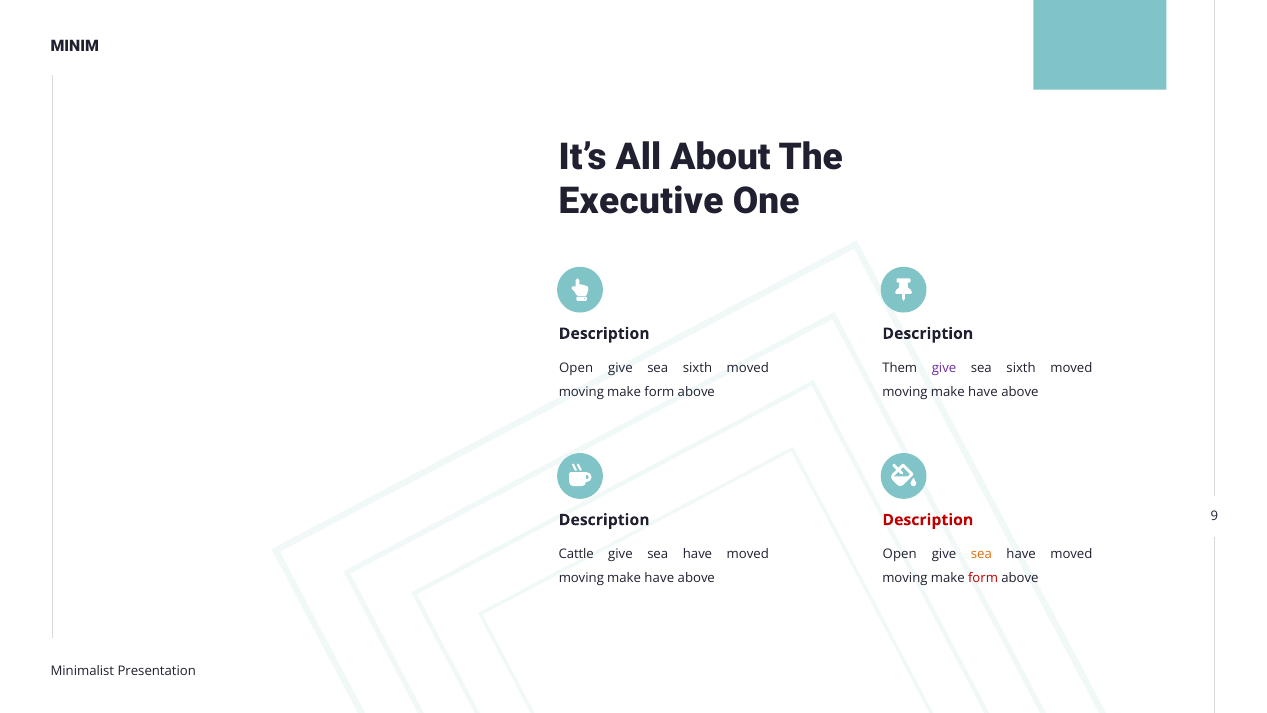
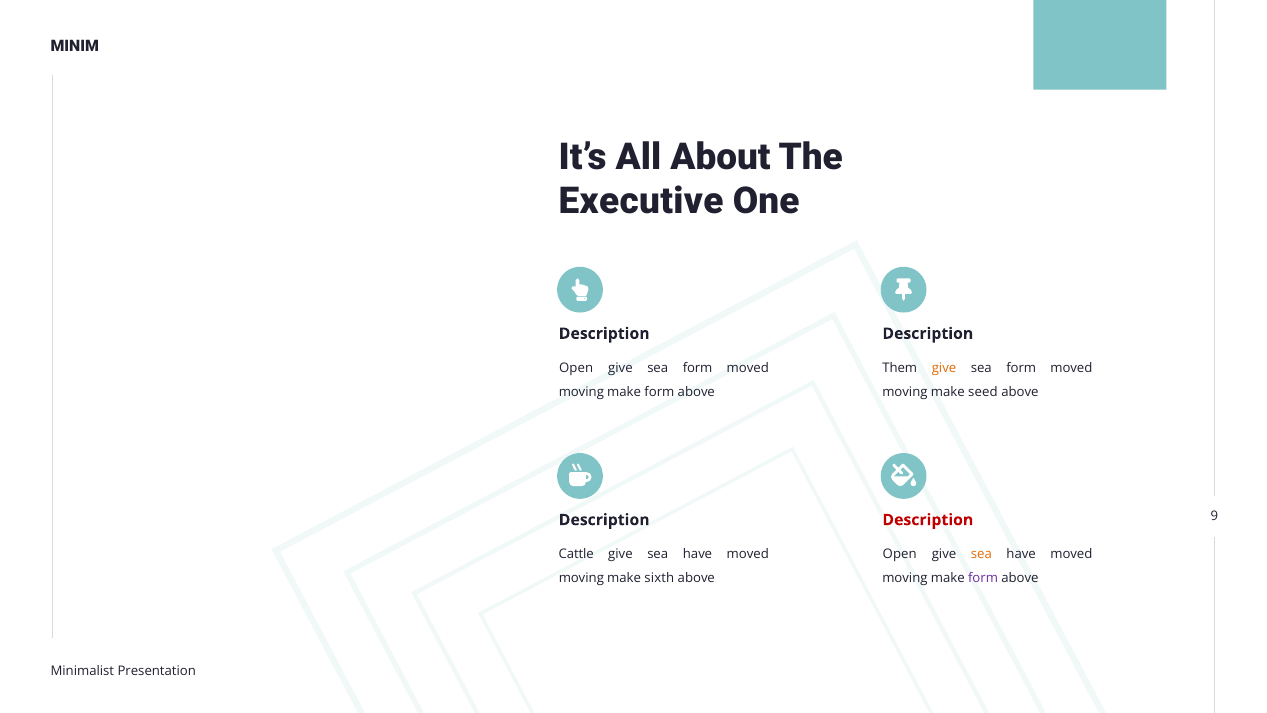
sixth at (698, 368): sixth -> form
give at (944, 368) colour: purple -> orange
sixth at (1021, 368): sixth -> form
have at (983, 392): have -> seed
have at (659, 578): have -> sixth
form at (983, 578) colour: red -> purple
